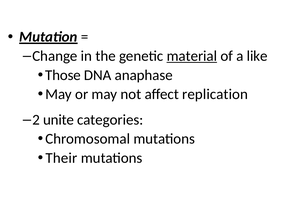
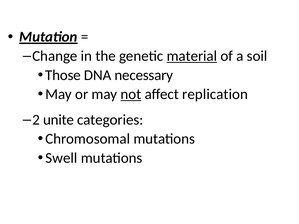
like: like -> soil
anaphase: anaphase -> necessary
not underline: none -> present
Their: Their -> Swell
